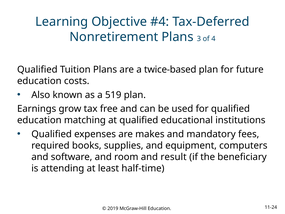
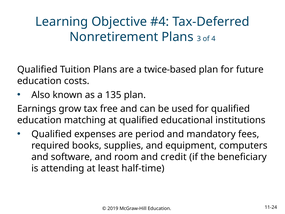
519: 519 -> 135
makes: makes -> period
result: result -> credit
